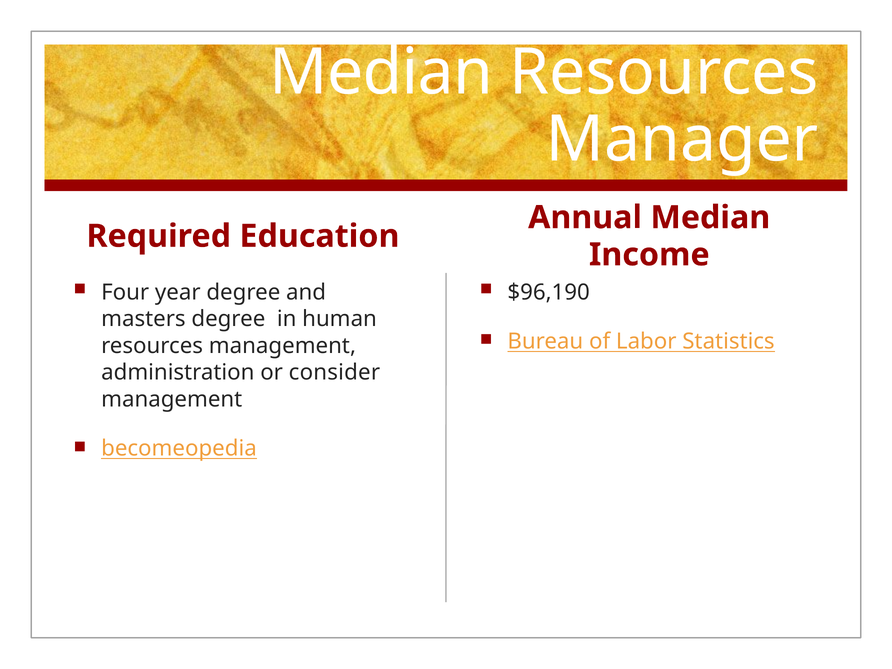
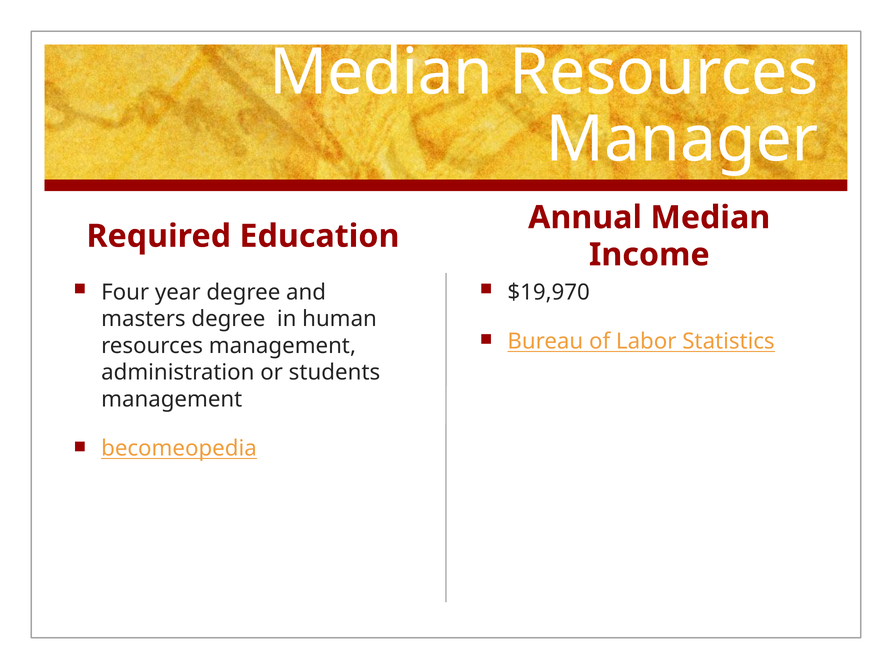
$96,190: $96,190 -> $19,970
consider: consider -> students
